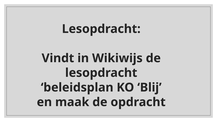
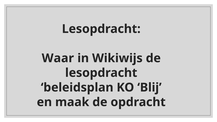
Vindt: Vindt -> Waar
